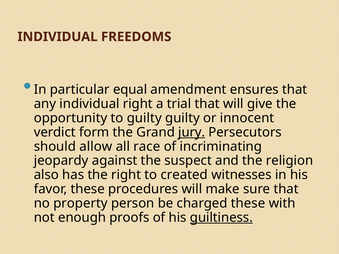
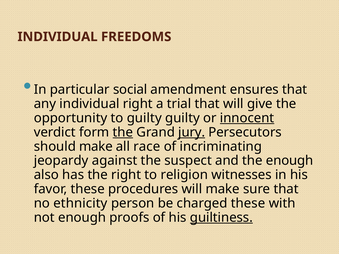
equal: equal -> social
innocent underline: none -> present
the at (123, 132) underline: none -> present
should allow: allow -> make
the religion: religion -> enough
created: created -> religion
property: property -> ethnicity
